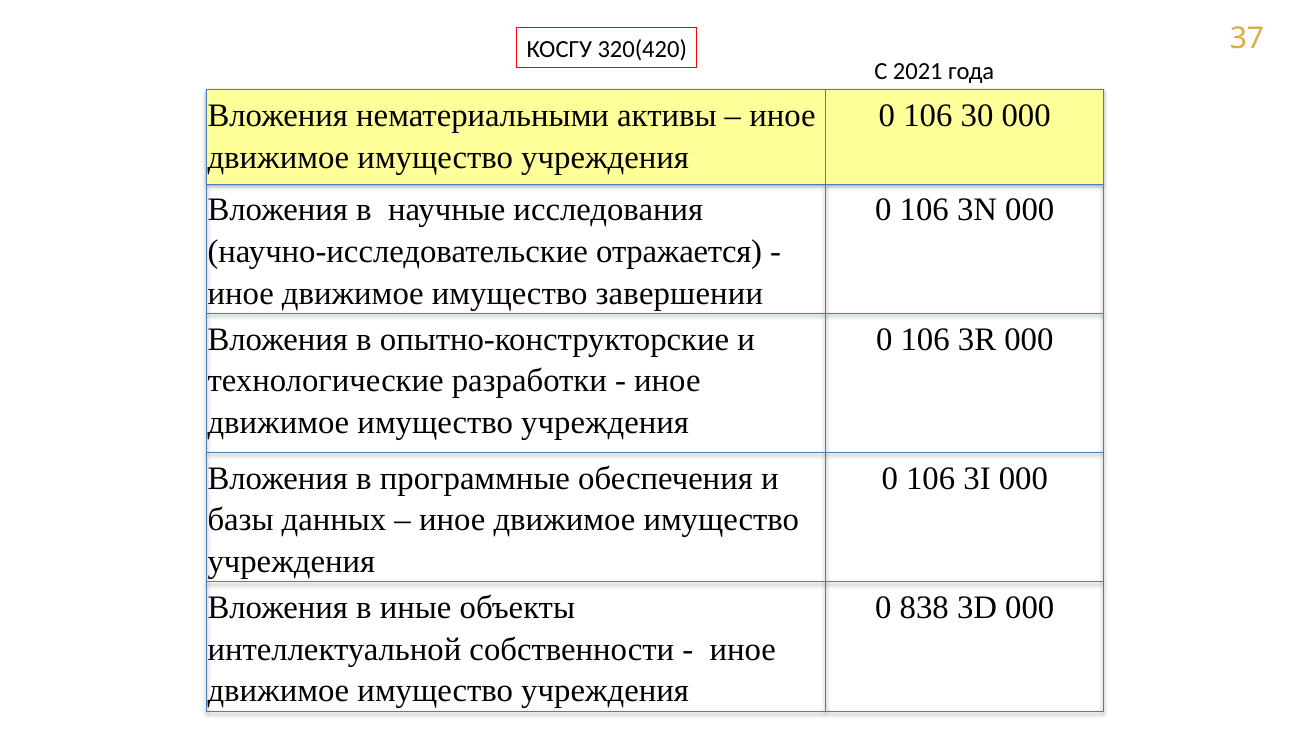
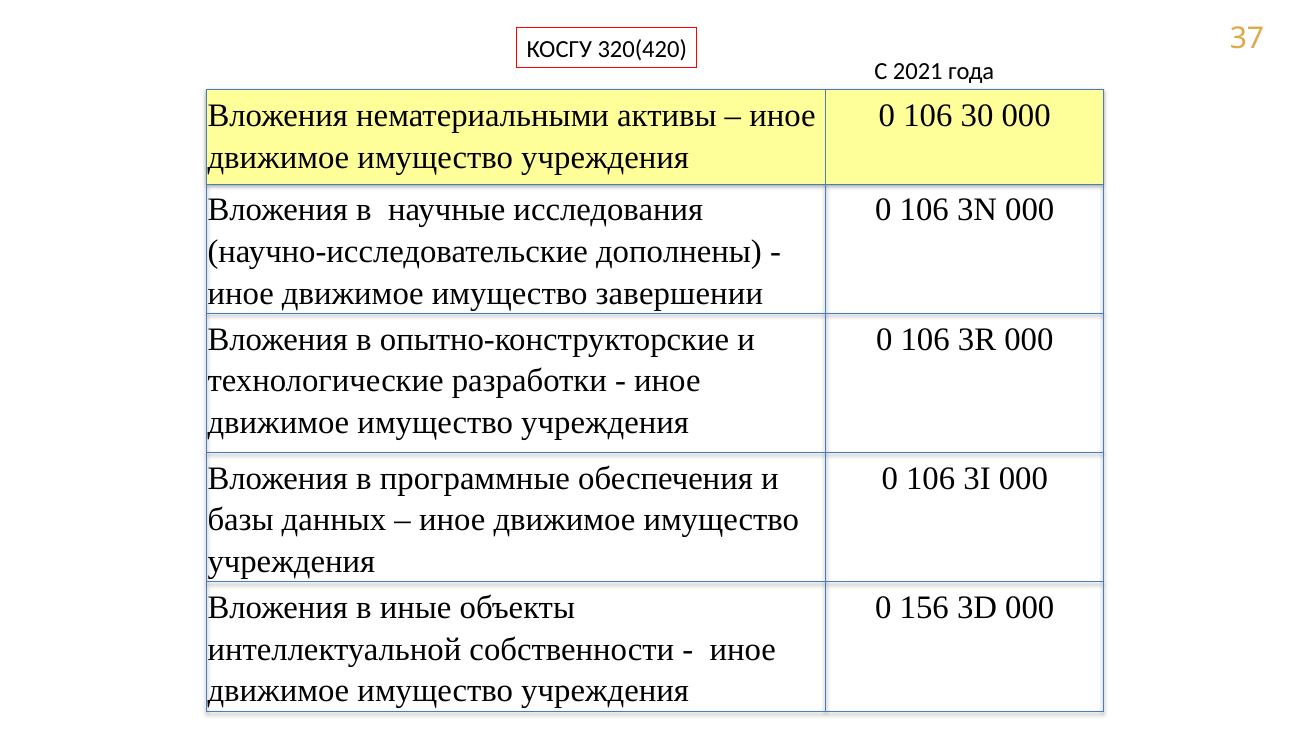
отражается: отражается -> дополнены
838: 838 -> 156
